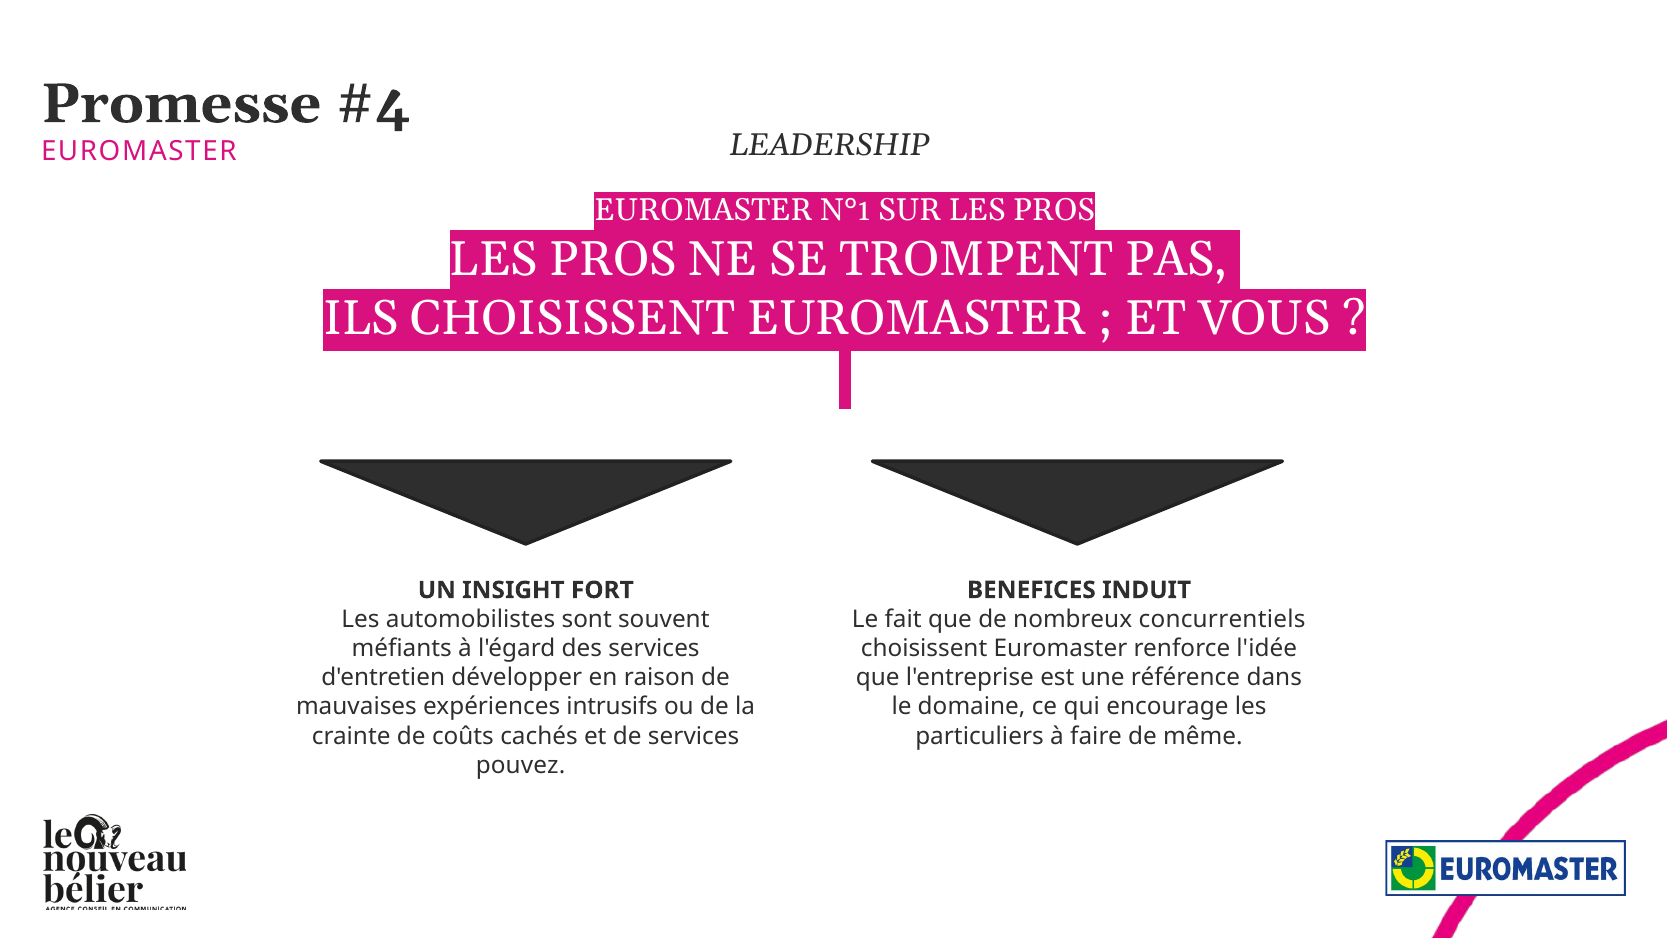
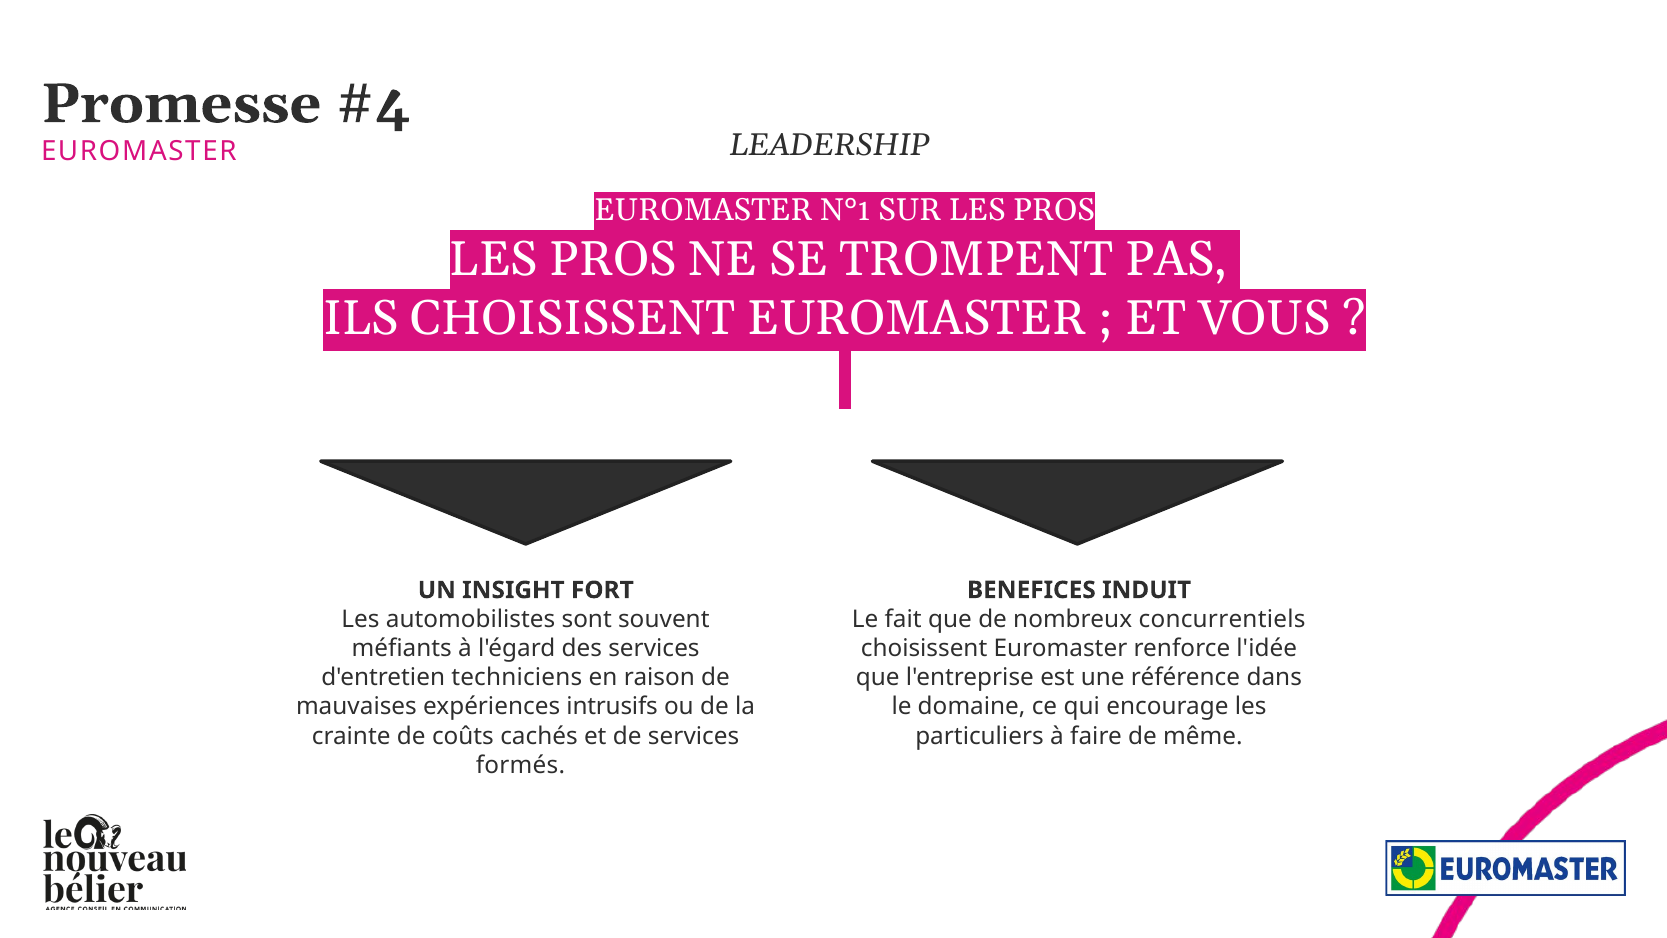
développer: développer -> techniciens
pouvez: pouvez -> formés
